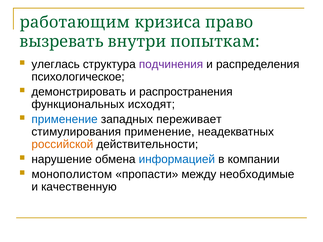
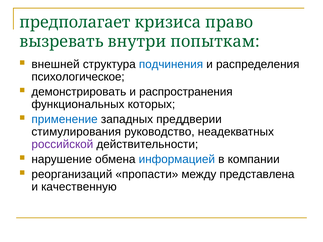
работающим: работающим -> предполагает
улеглась: улеглась -> внешней
подчинения colour: purple -> blue
исходят: исходят -> которых
переживает: переживает -> преддверии
стимулирования применение: применение -> руководство
российской colour: orange -> purple
монополистом: монополистом -> реорганизаций
необходимые: необходимые -> представлена
